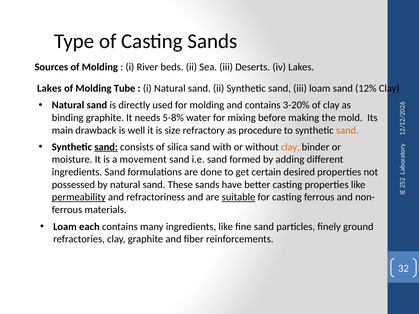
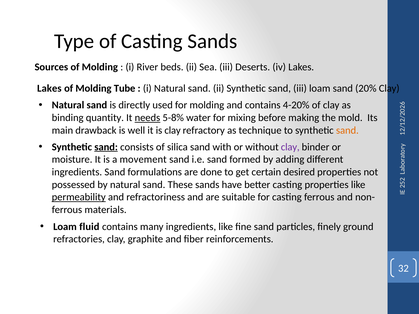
12%: 12% -> 20%
3-20%: 3-20% -> 4-20%
binding graphite: graphite -> quantity
needs underline: none -> present
is size: size -> clay
procedure: procedure -> technique
clay at (290, 147) colour: orange -> purple
suitable underline: present -> none
each: each -> fluid
